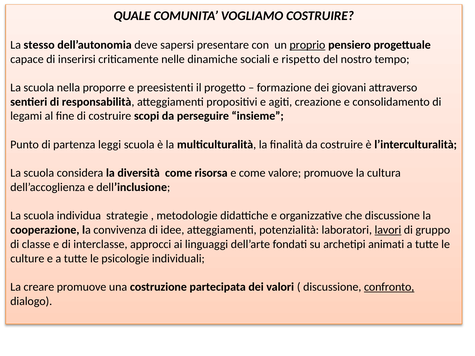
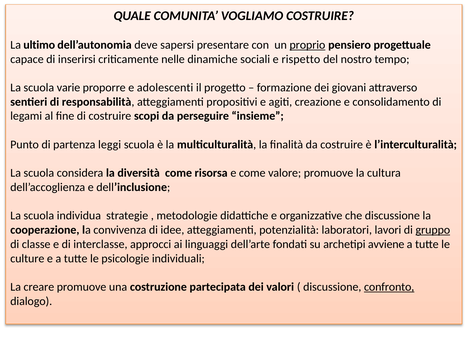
stesso: stesso -> ultimo
nella: nella -> varie
preesistenti: preesistenti -> adolescenti
lavori underline: present -> none
gruppo underline: none -> present
animati: animati -> avviene
